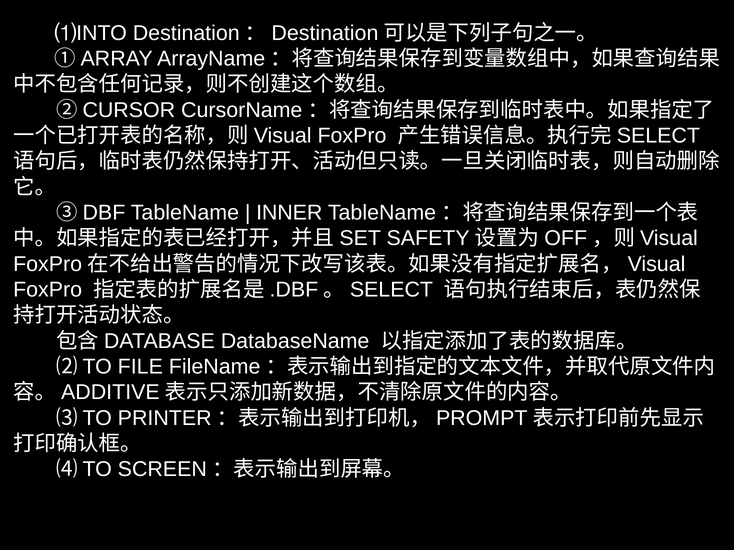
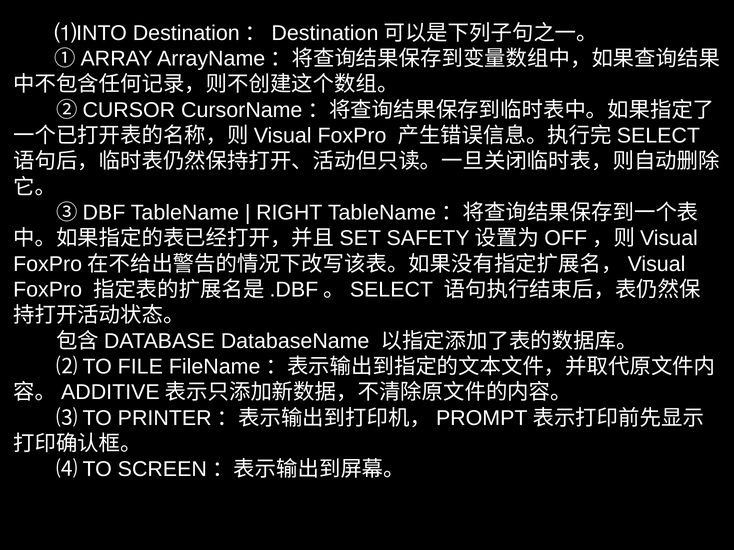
INNER: INNER -> RIGHT
